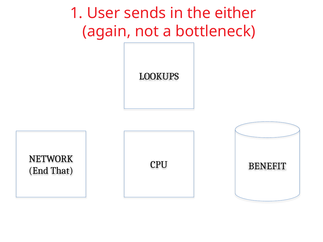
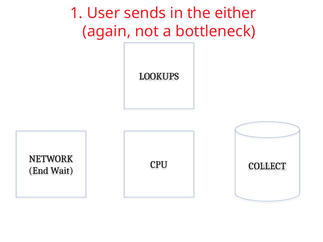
BENEFIT: BENEFIT -> COLLECT
That: That -> Wait
